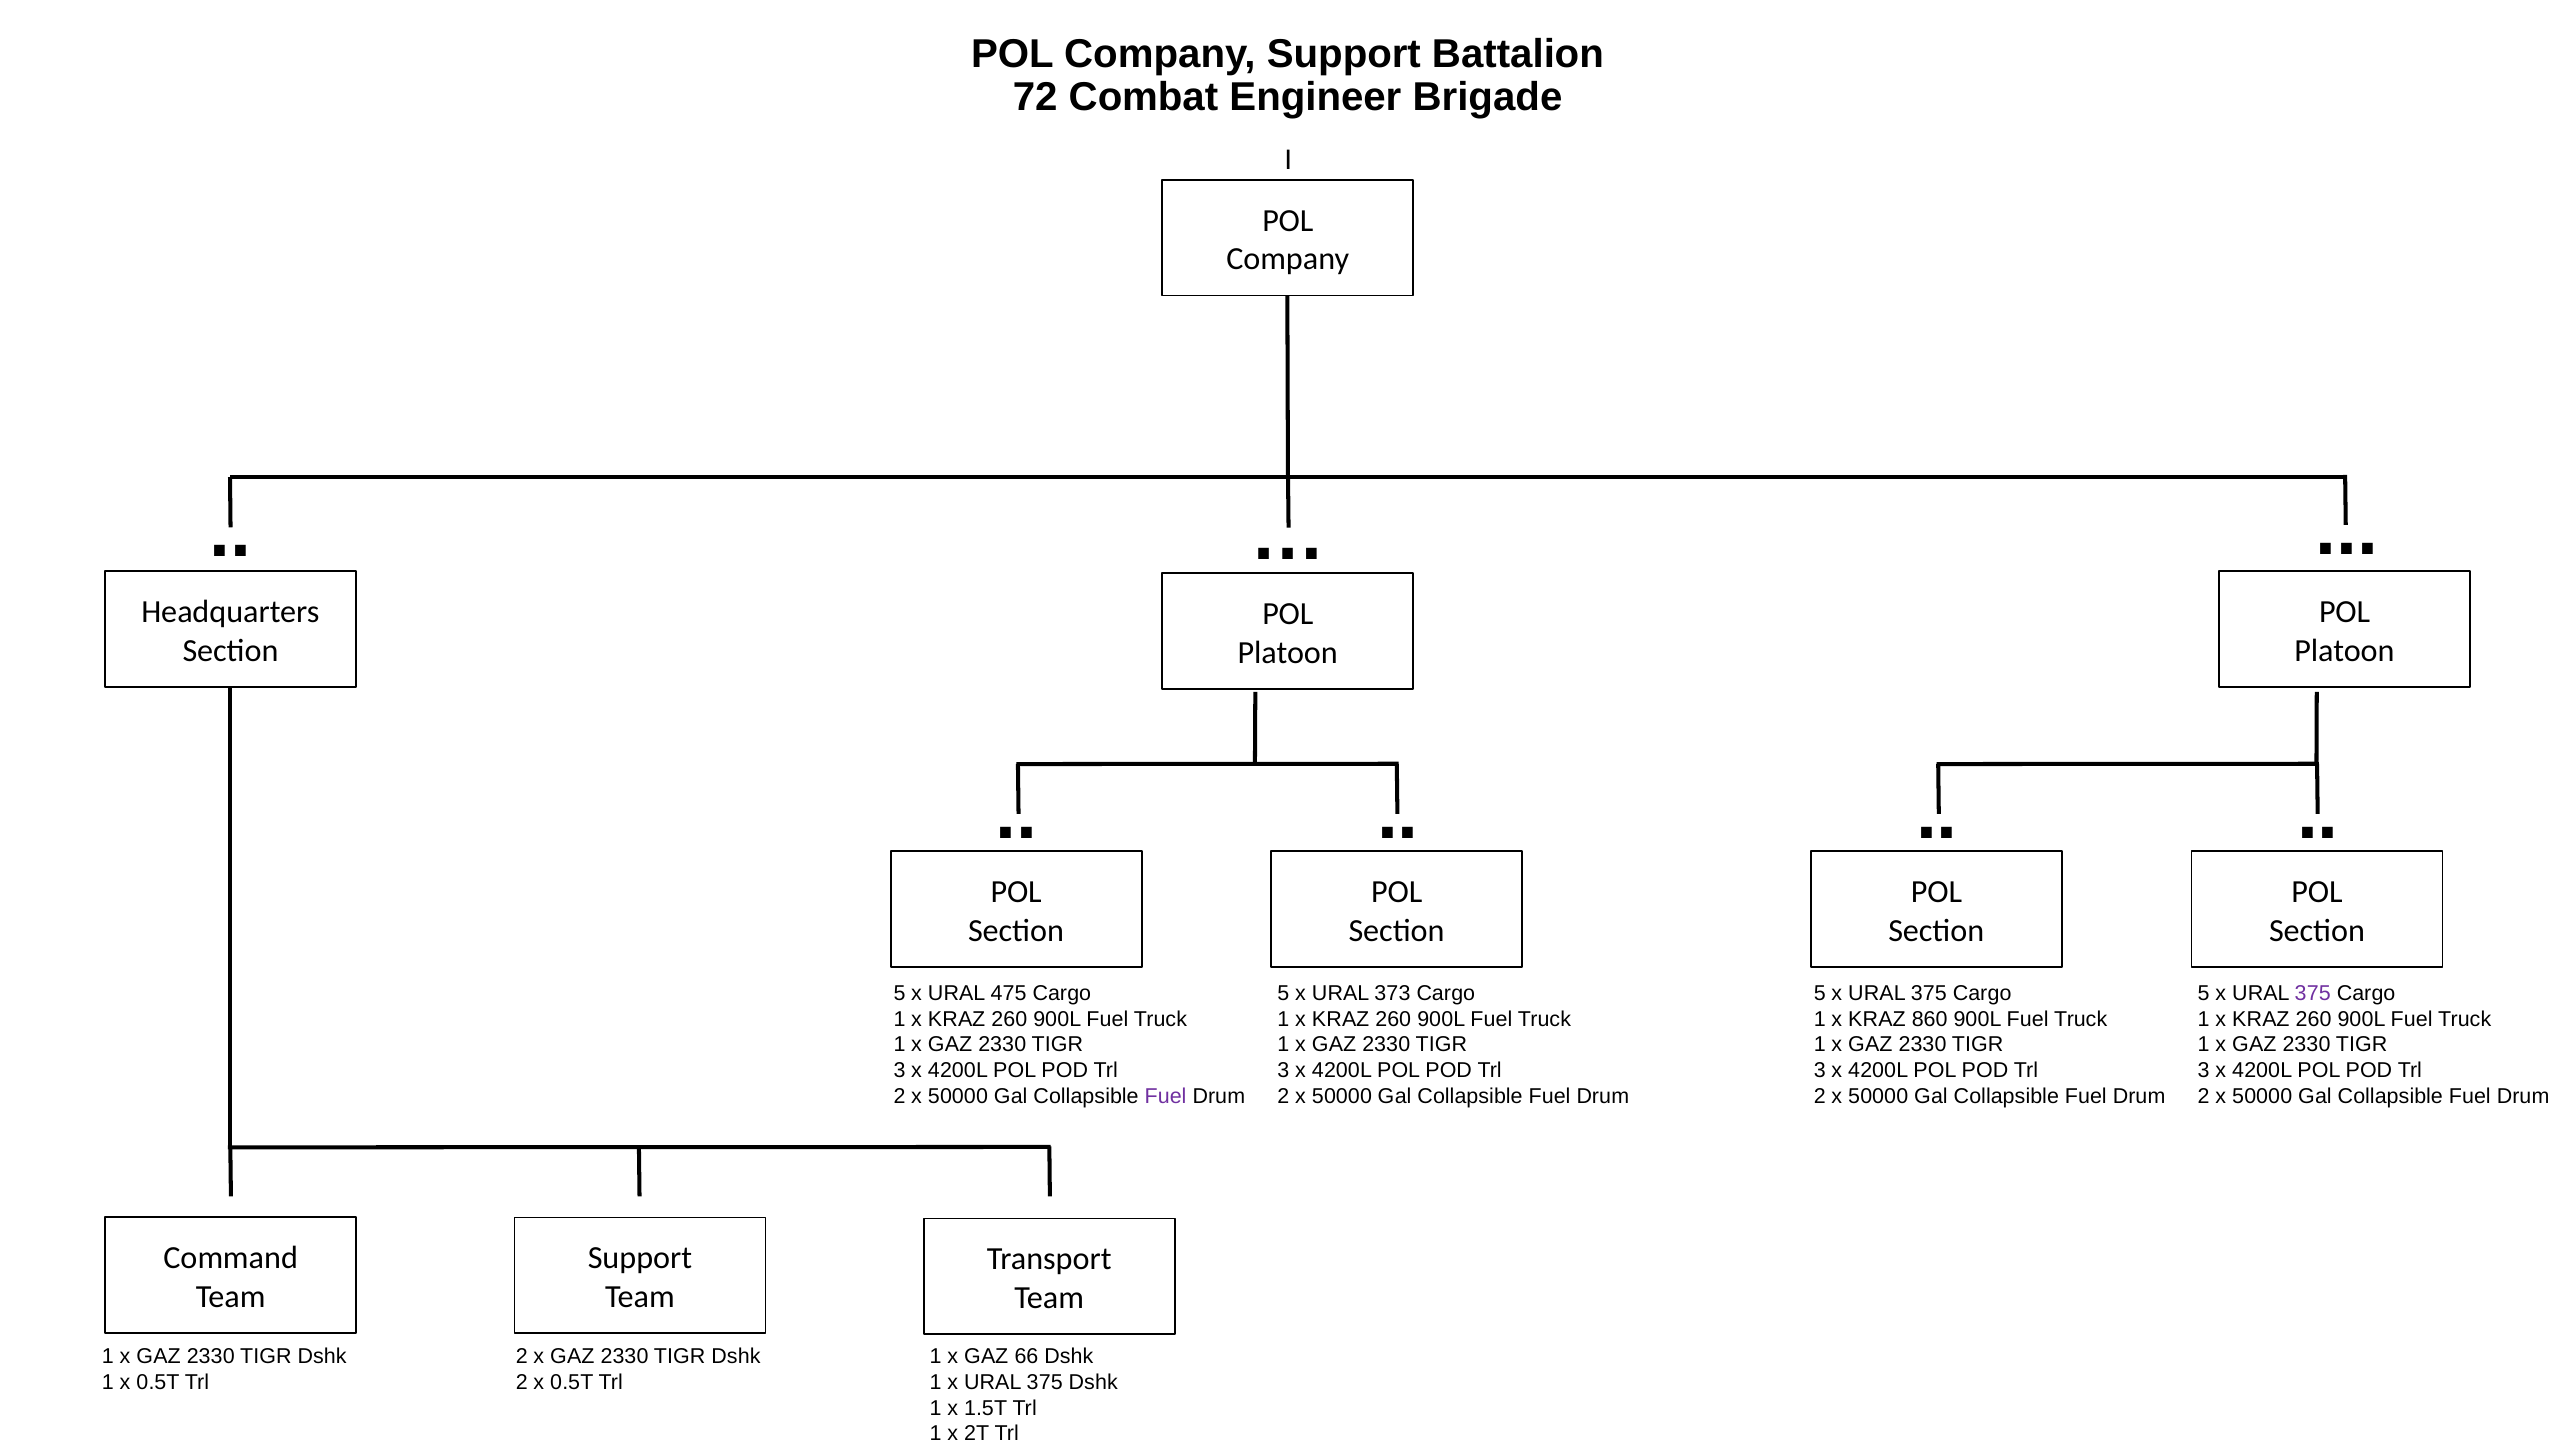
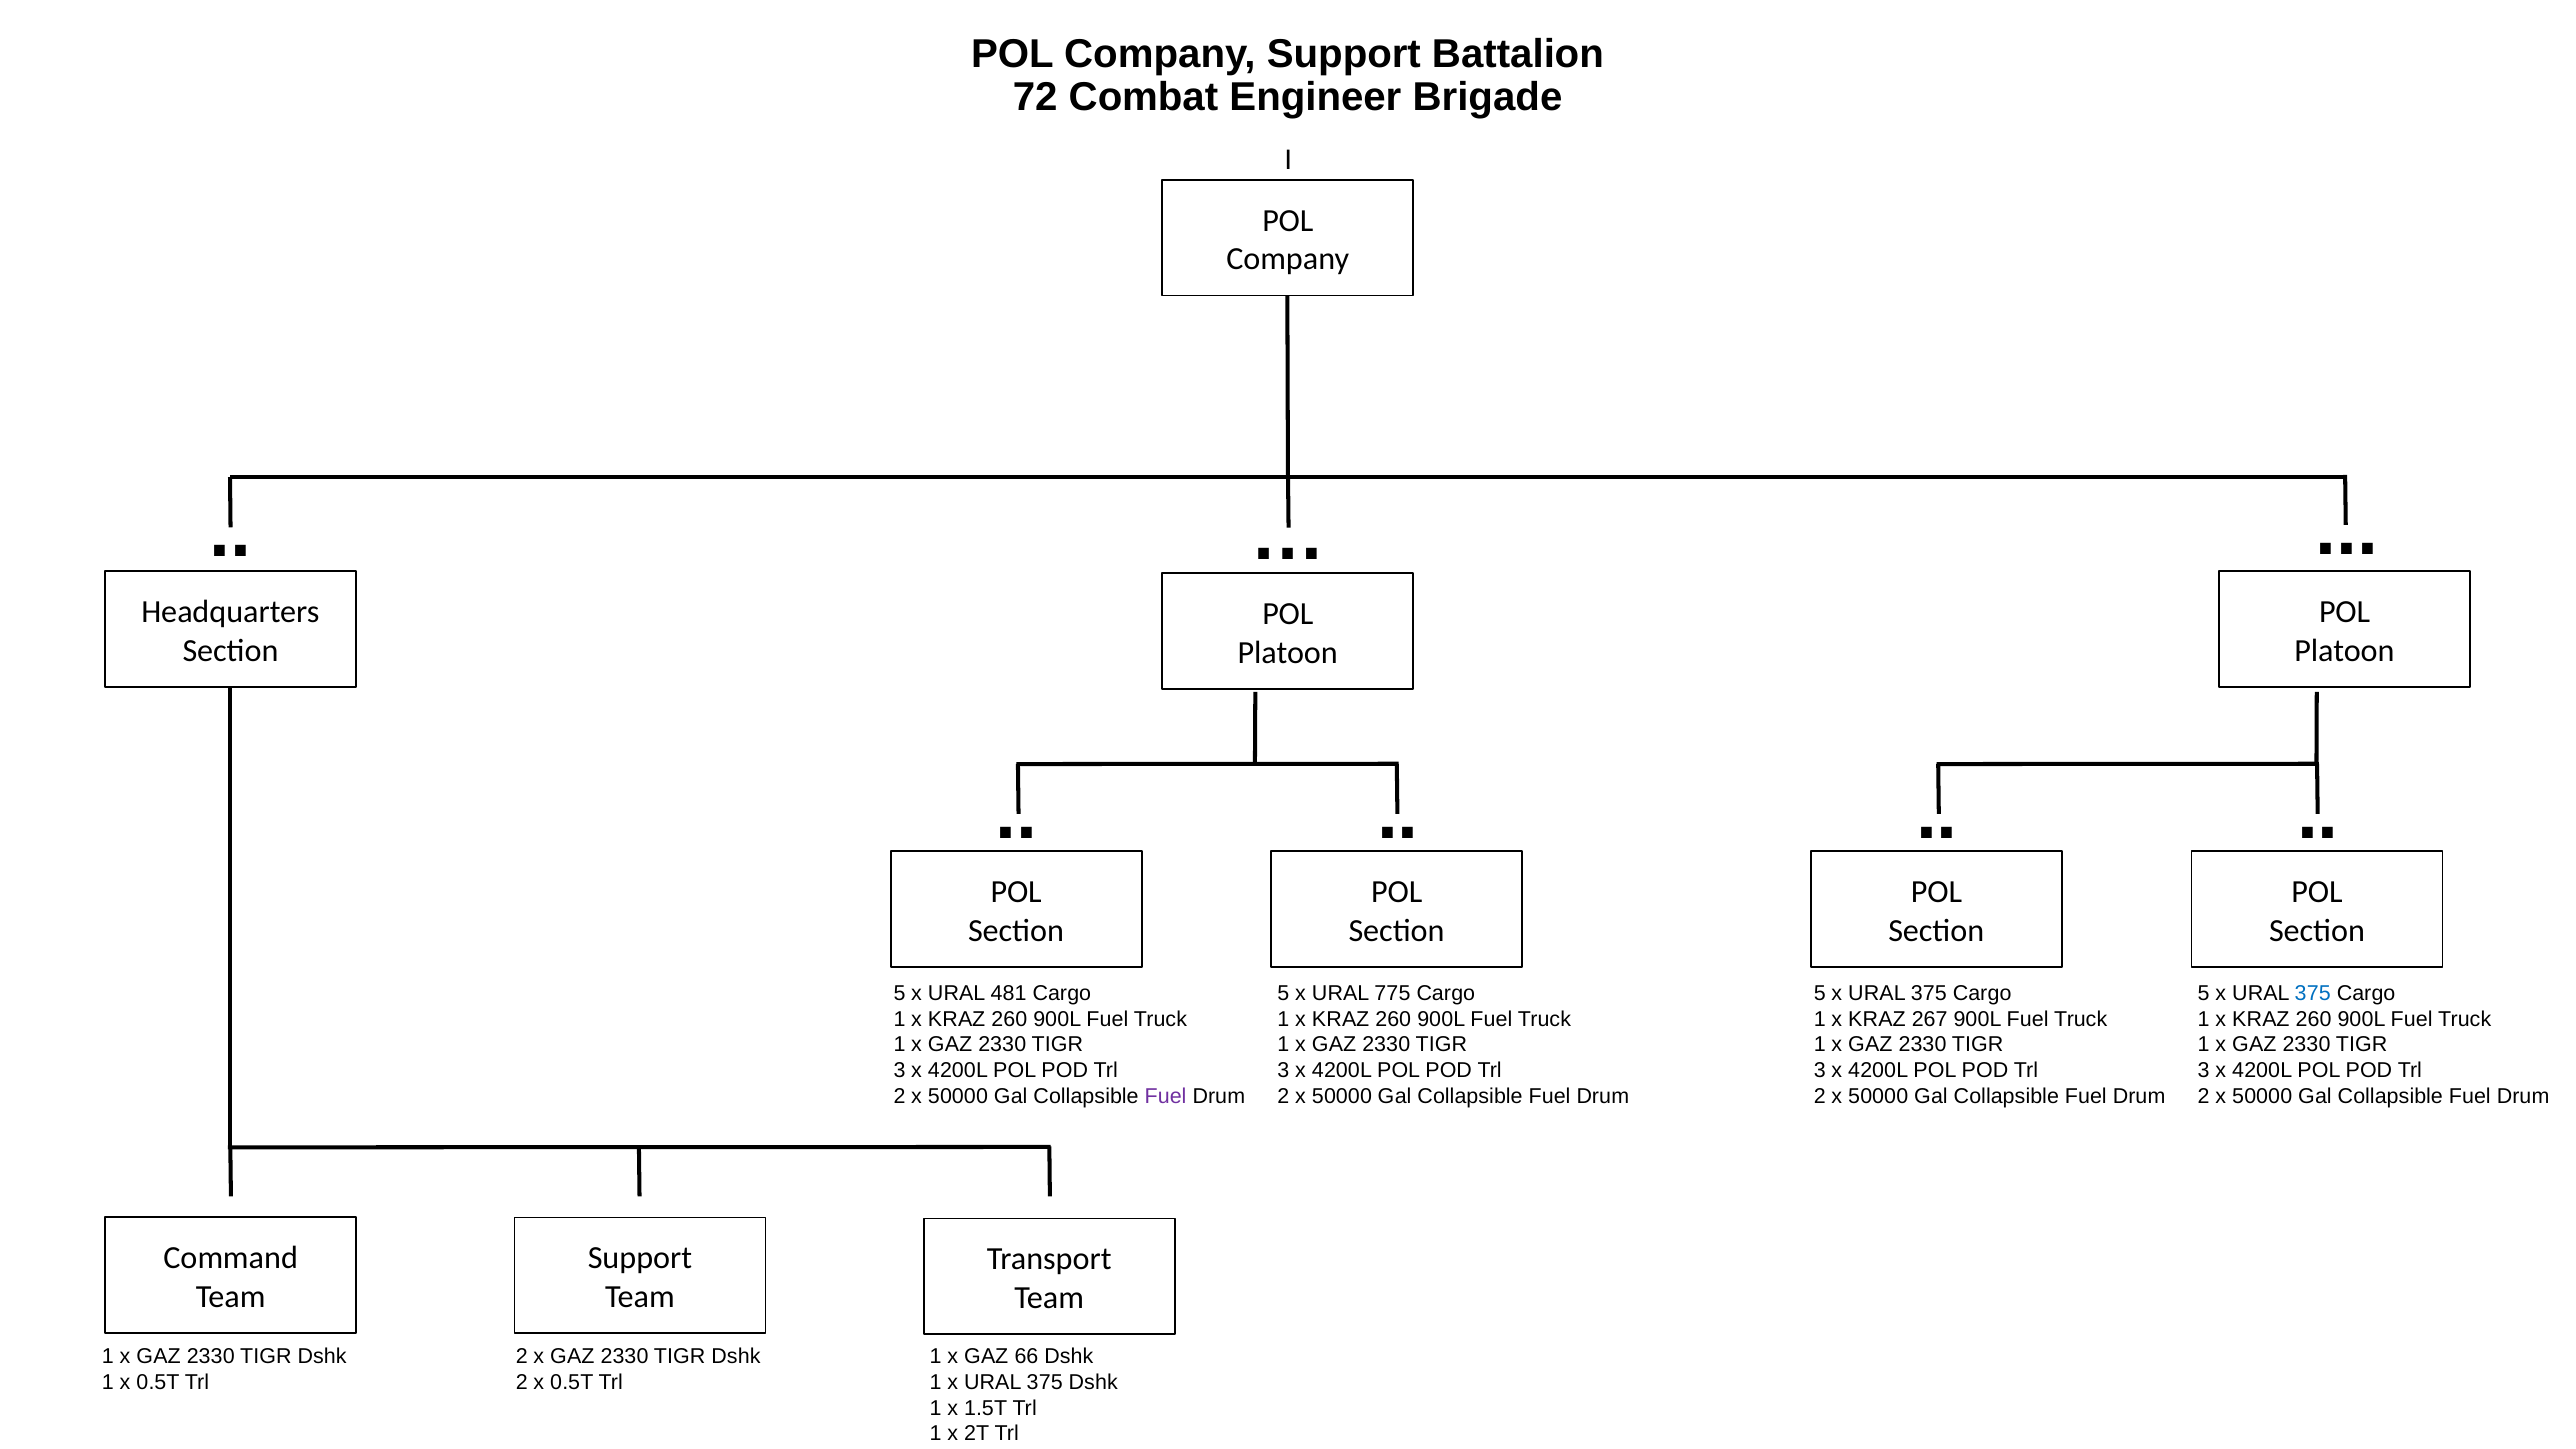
475: 475 -> 481
373: 373 -> 775
375 at (2313, 993) colour: purple -> blue
860: 860 -> 267
